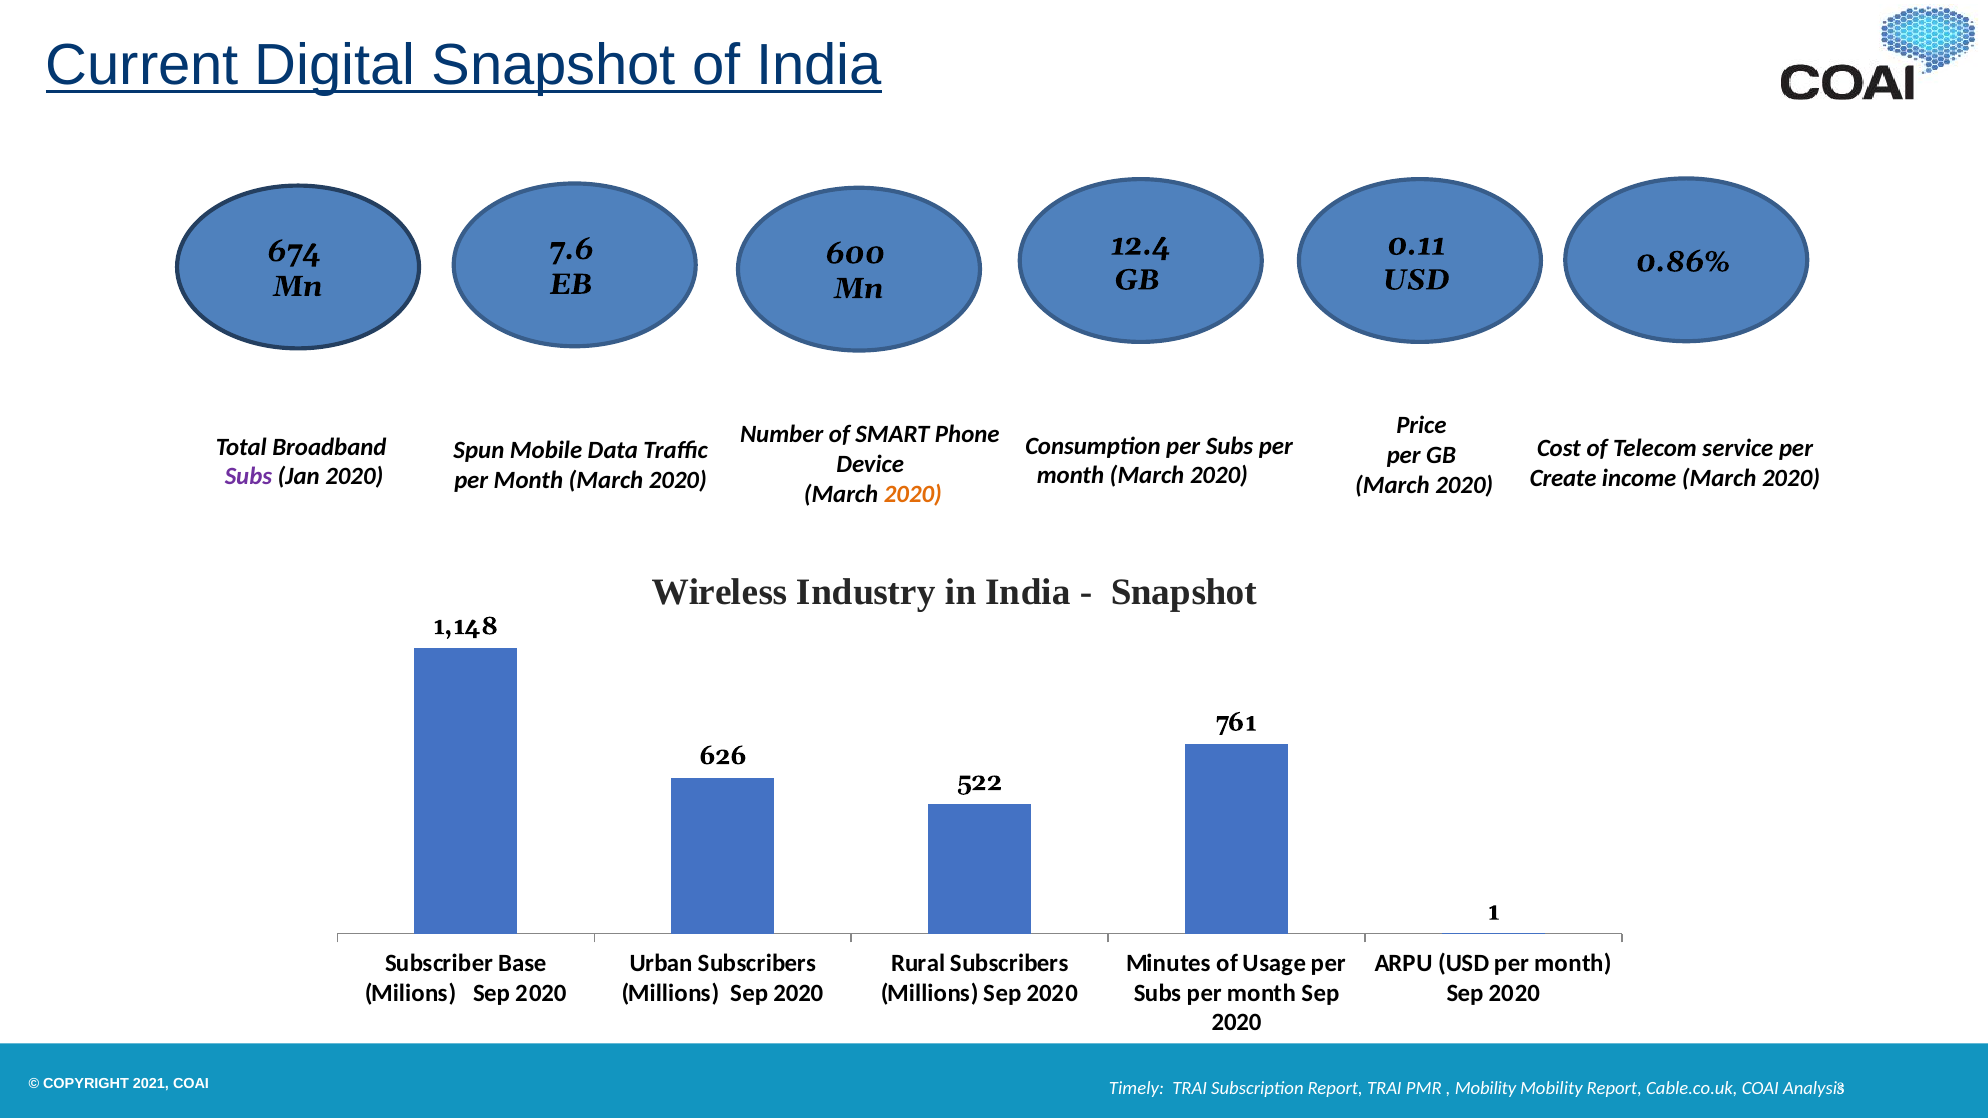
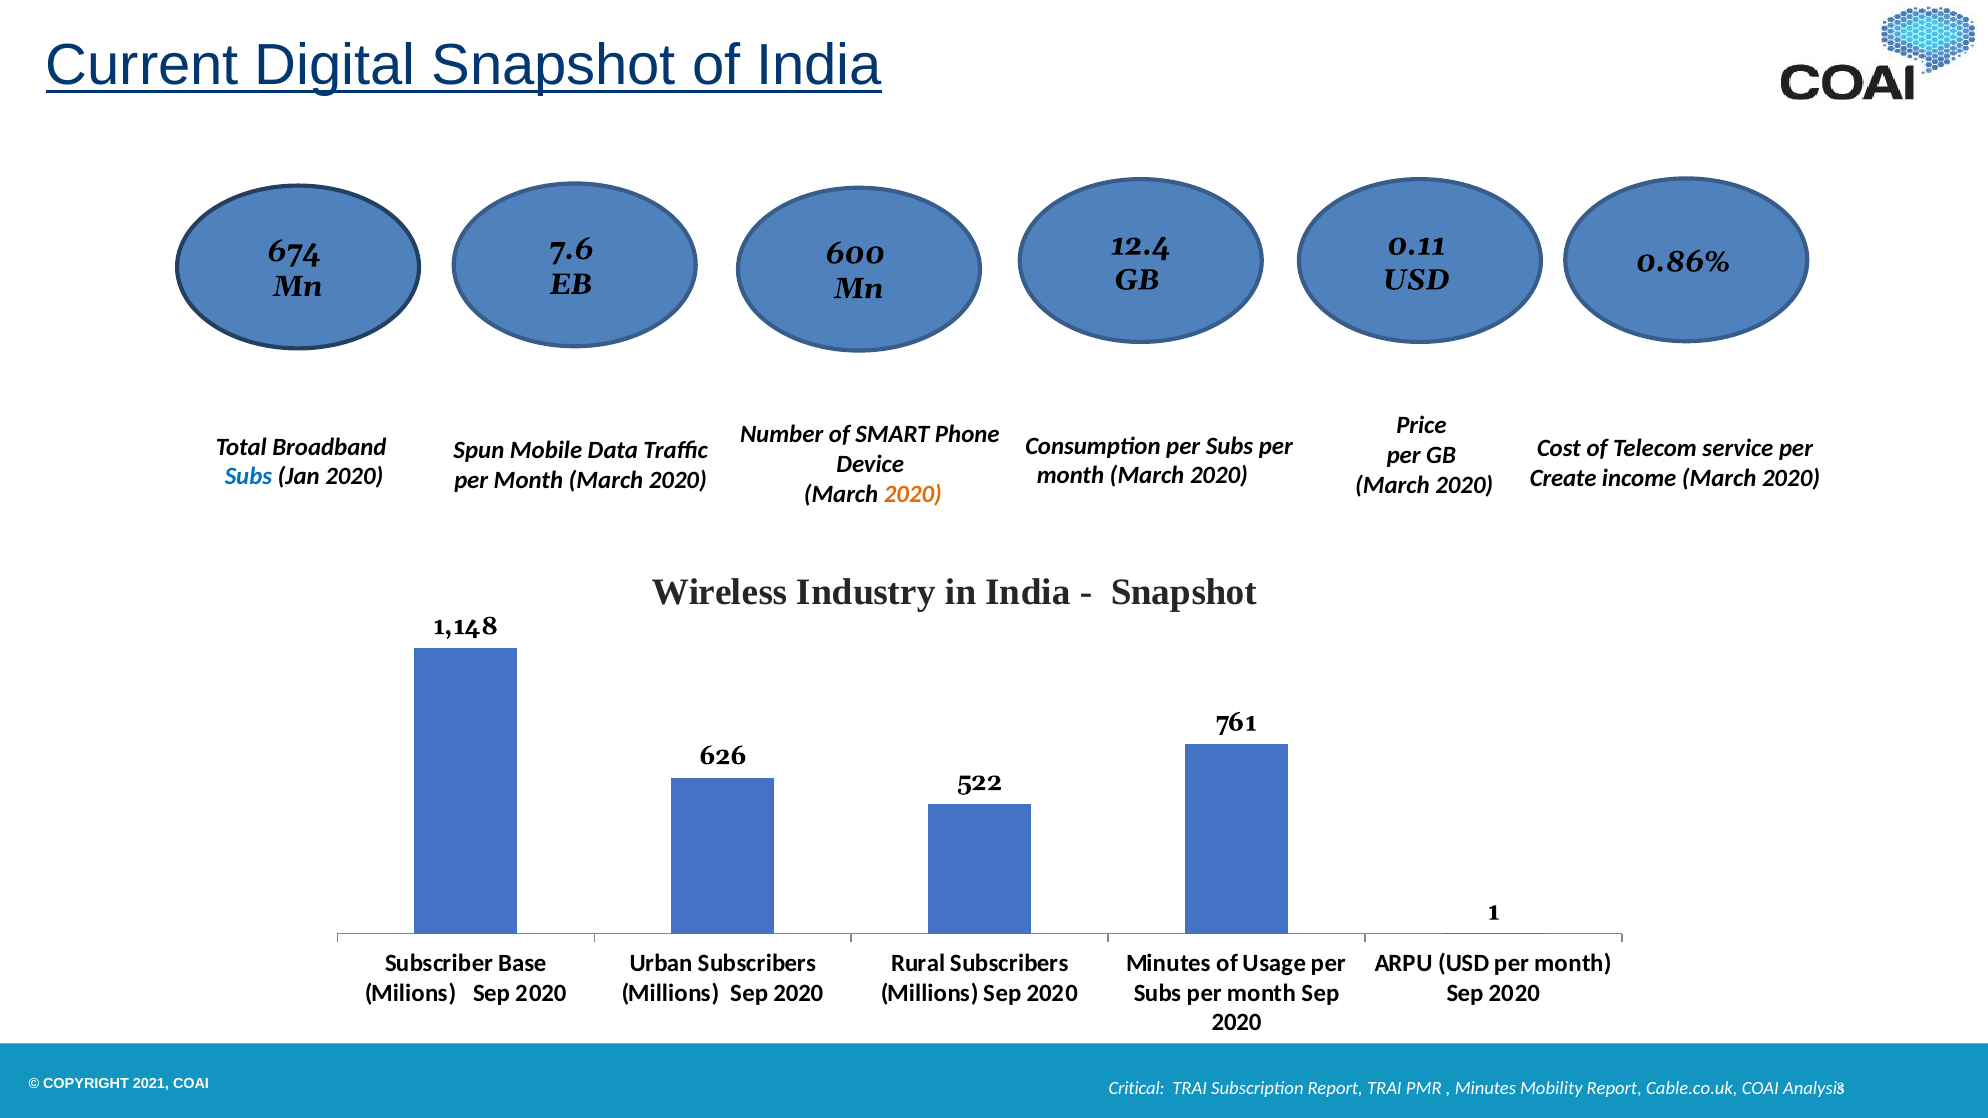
Subs at (248, 477) colour: purple -> blue
Timely: Timely -> Critical
Mobility at (1485, 1088): Mobility -> Minutes
